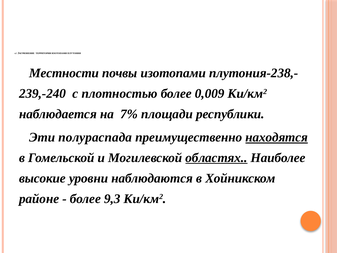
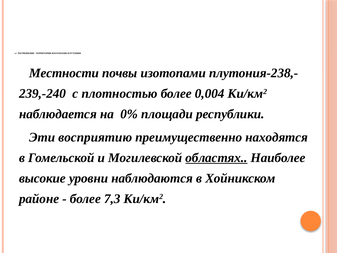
0,009: 0,009 -> 0,004
7%: 7% -> 0%
полураспада: полураспада -> восприятию
находятся underline: present -> none
9,3: 9,3 -> 7,3
